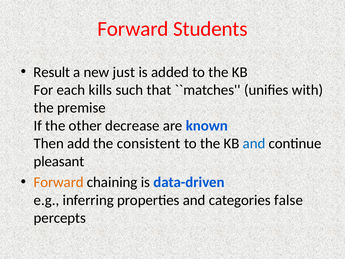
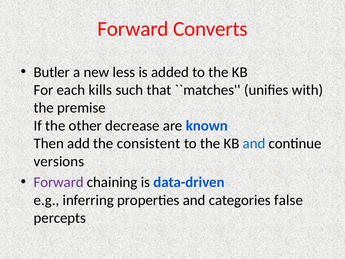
Students: Students -> Converts
Result: Result -> Butler
just: just -> less
pleasant: pleasant -> versions
Forward at (59, 182) colour: orange -> purple
